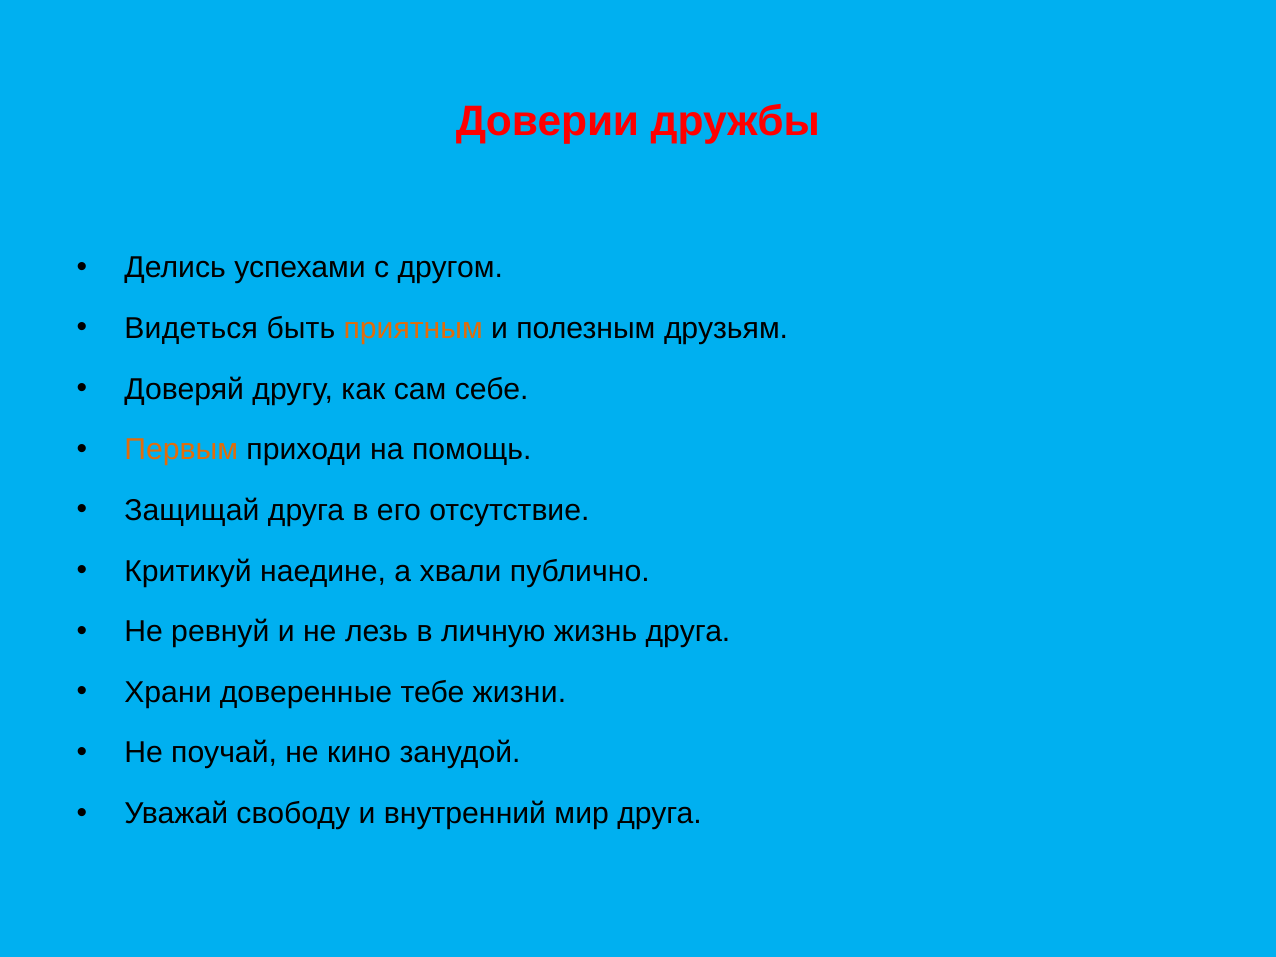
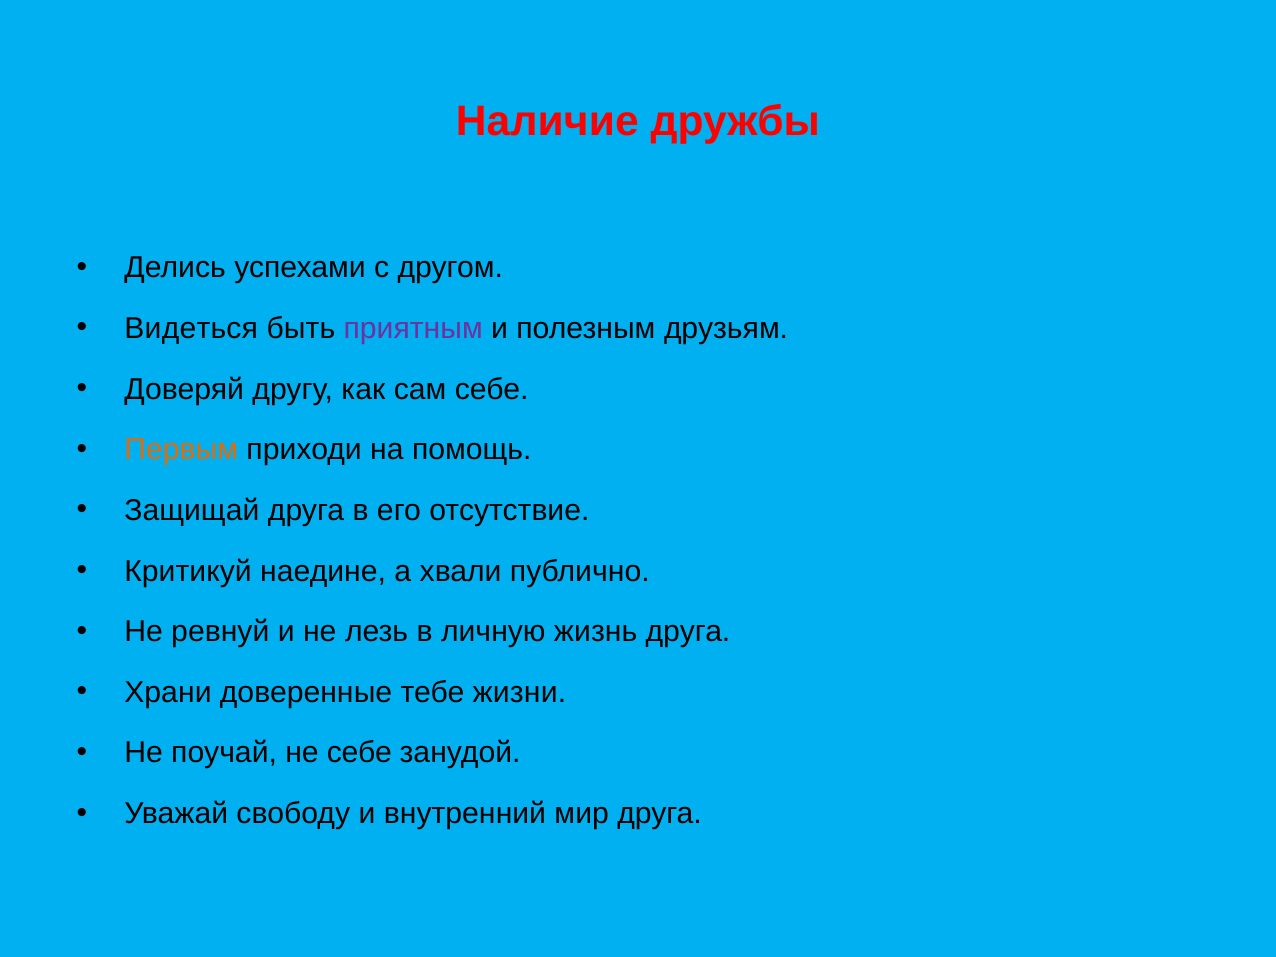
Доверии: Доверии -> Наличие
приятным colour: orange -> purple
не кино: кино -> себе
